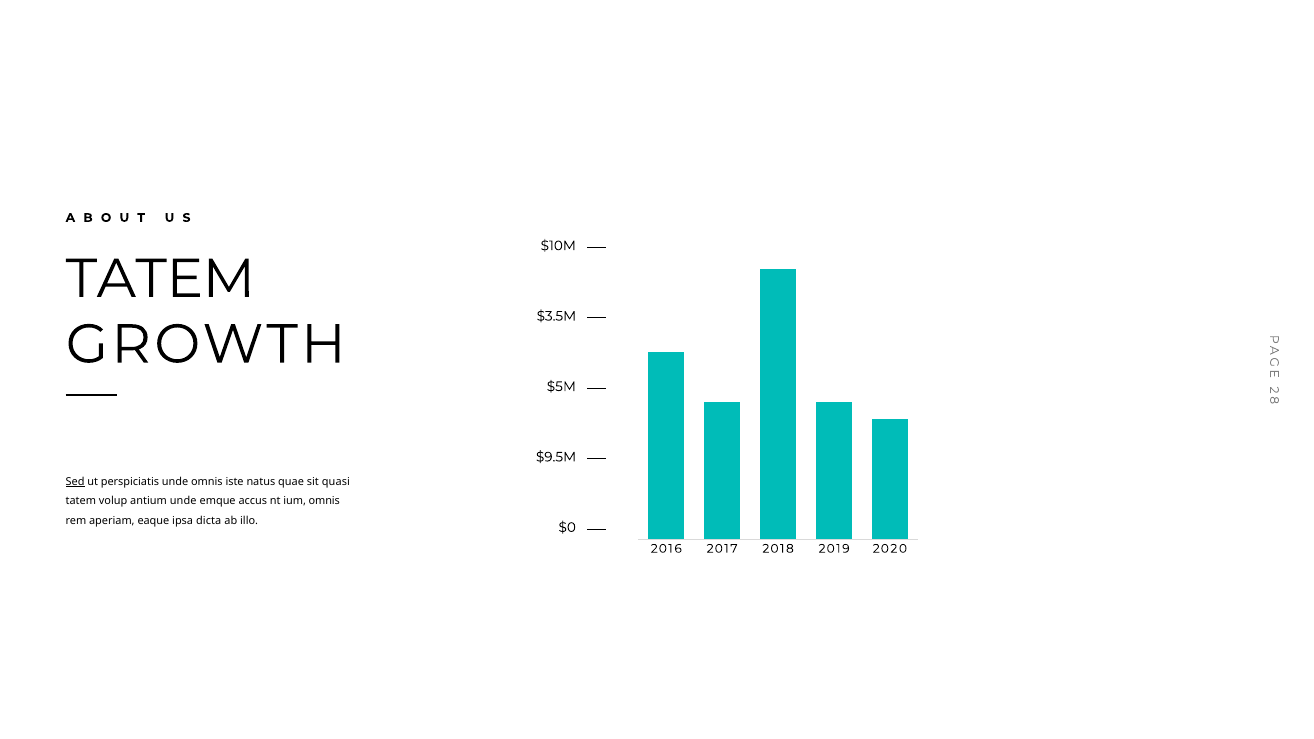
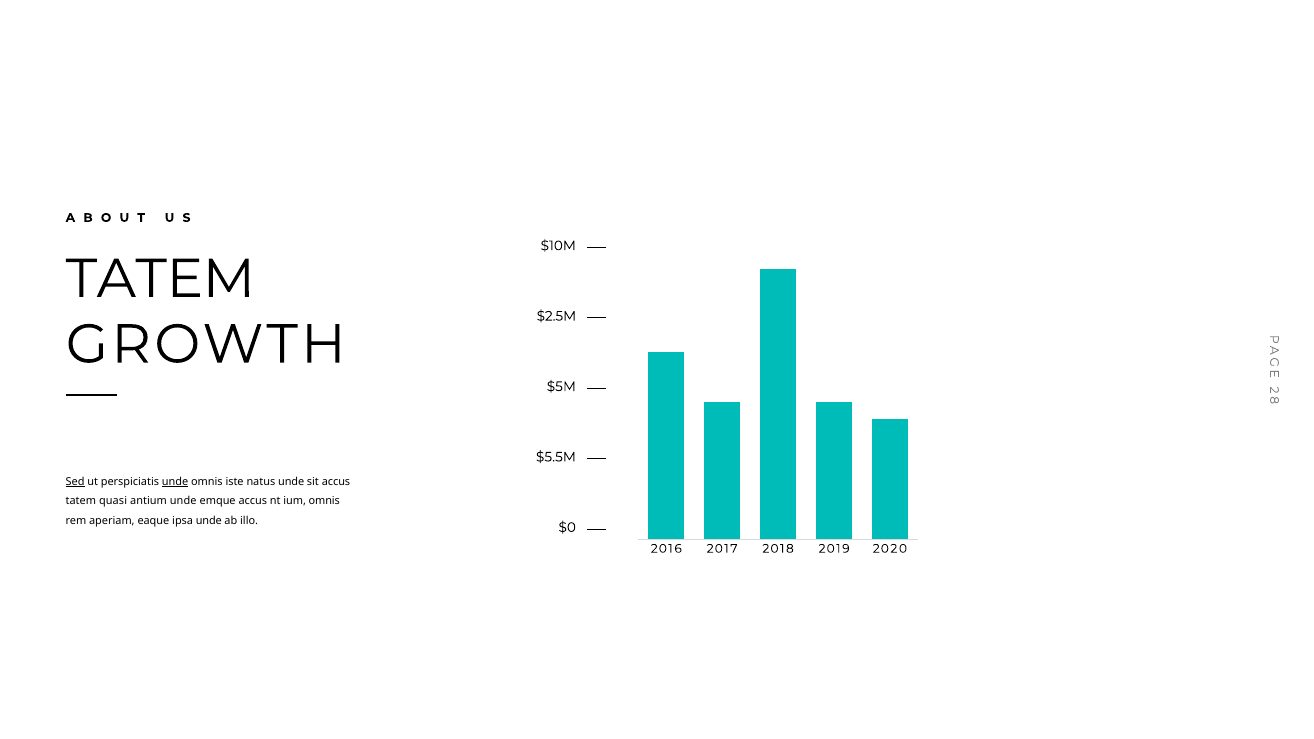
$3.5M: $3.5M -> $2.5M
$9.5M: $9.5M -> $5.5M
unde at (175, 482) underline: none -> present
natus quae: quae -> unde
sit quasi: quasi -> accus
volup: volup -> quasi
ipsa dicta: dicta -> unde
